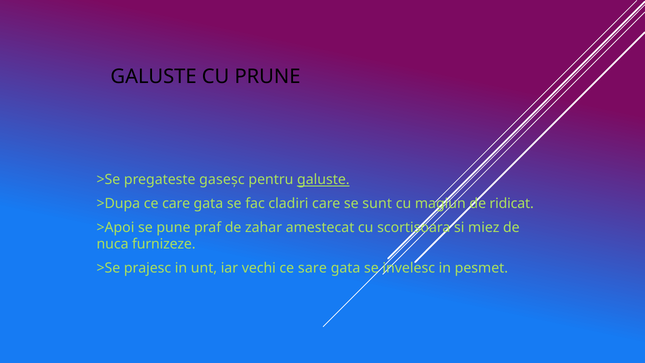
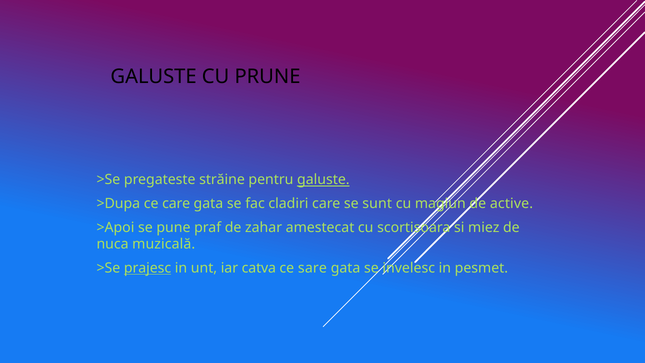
gaseșc: gaseșc -> străine
ridicat: ridicat -> active
furnizeze: furnizeze -> muzicală
prajesc underline: none -> present
vechi: vechi -> catva
